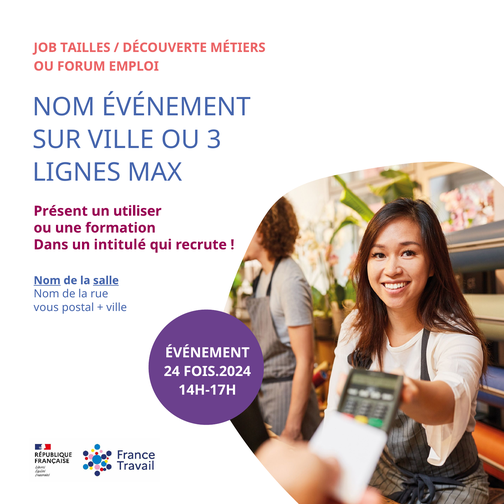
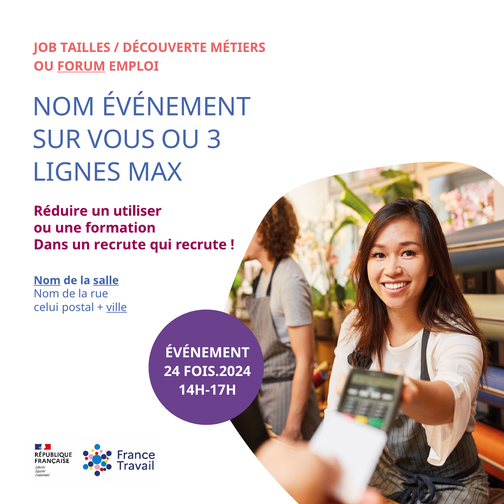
FORUM underline: none -> present
SUR VILLE: VILLE -> VOUS
Présent: Présent -> Réduire
un intitulé: intitulé -> recrute
vous: vous -> celui
ville at (117, 307) underline: none -> present
